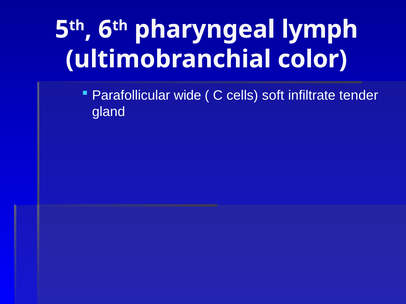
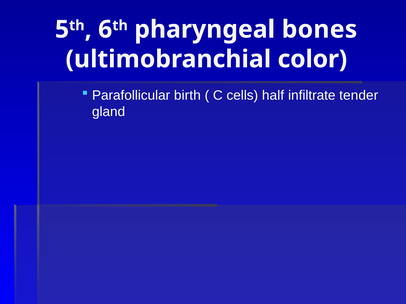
lymph: lymph -> bones
wide: wide -> birth
soft: soft -> half
